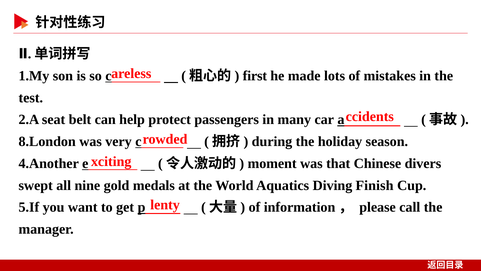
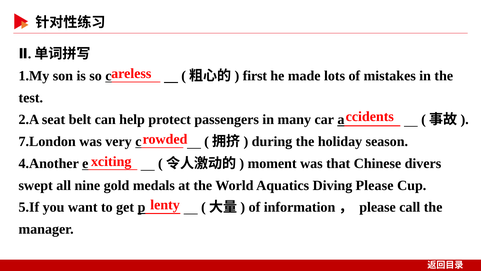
8.London: 8.London -> 7.London
Diving Finish: Finish -> Please
